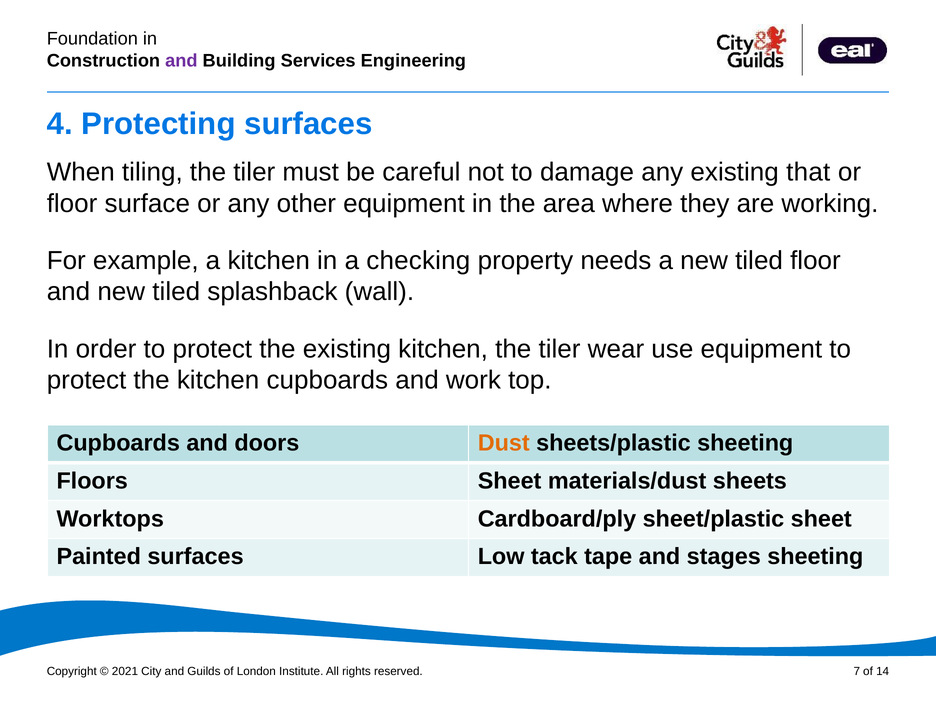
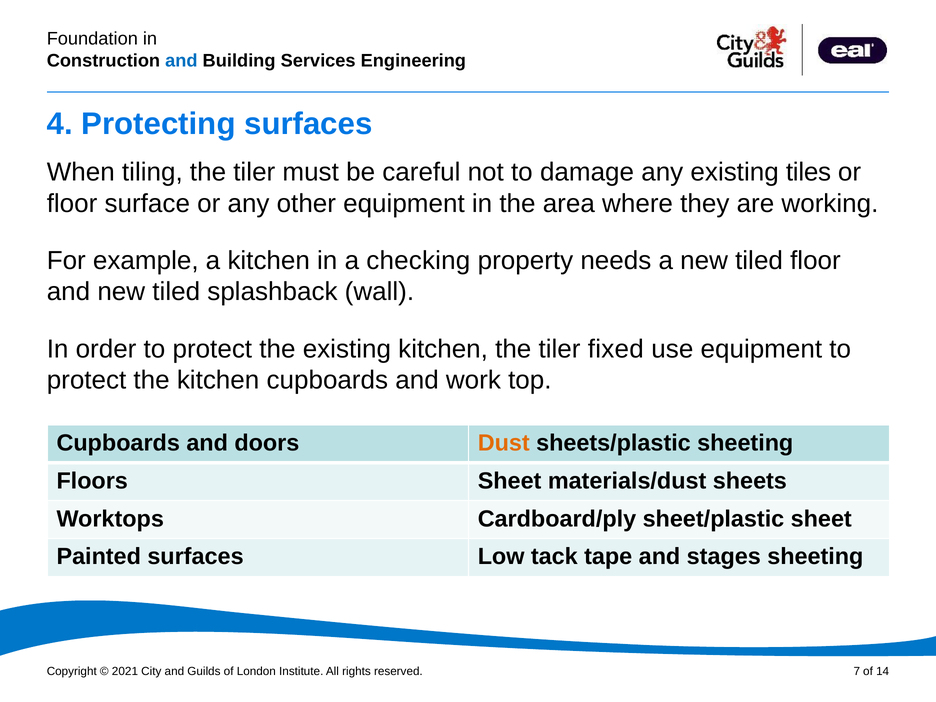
and at (181, 61) colour: purple -> blue
that: that -> tiles
wear: wear -> fixed
